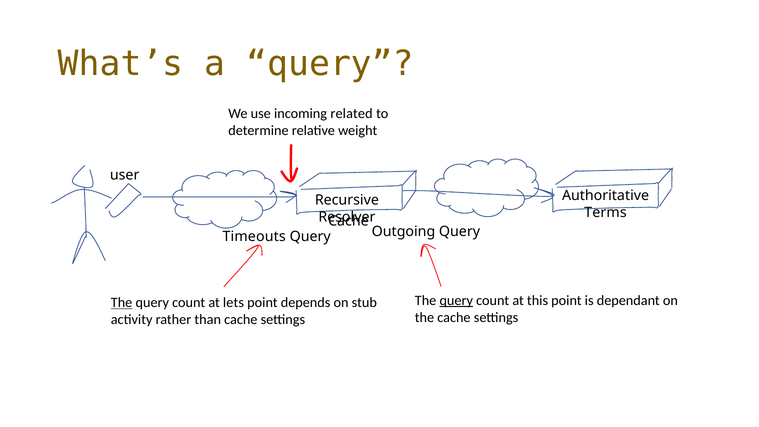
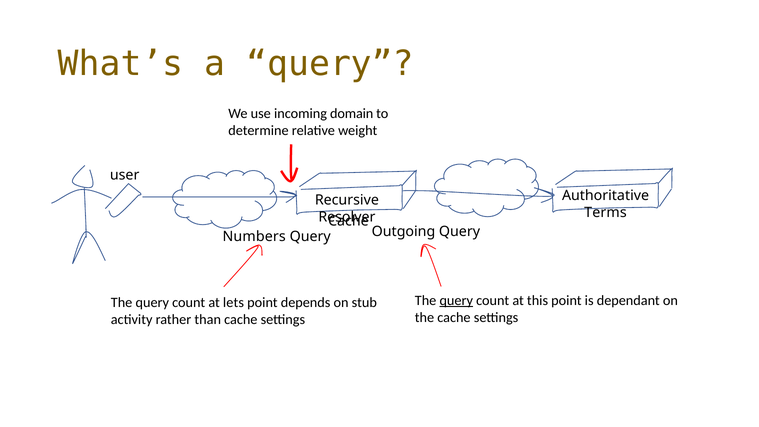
related: related -> domain
Timeouts: Timeouts -> Numbers
The at (122, 303) underline: present -> none
